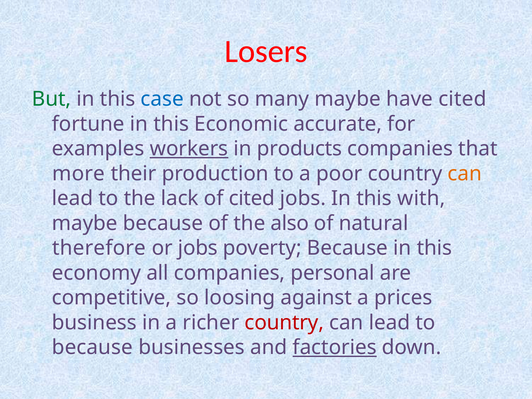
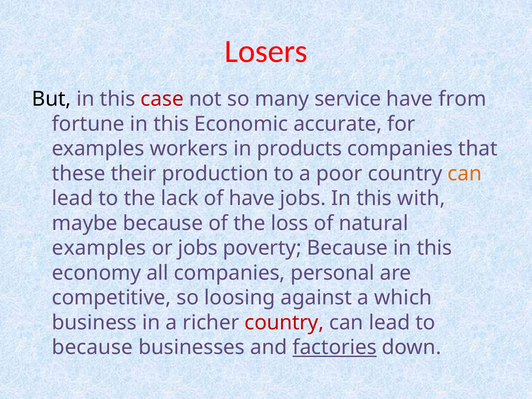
But colour: green -> black
case colour: blue -> red
many maybe: maybe -> service
have cited: cited -> from
workers underline: present -> none
more: more -> these
of cited: cited -> have
also: also -> loss
therefore at (99, 248): therefore -> examples
prices: prices -> which
